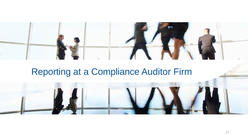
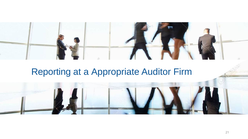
Compliance: Compliance -> Appropriate
